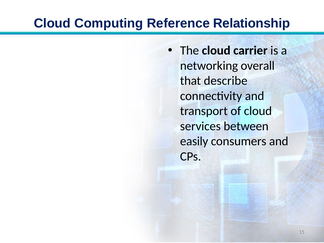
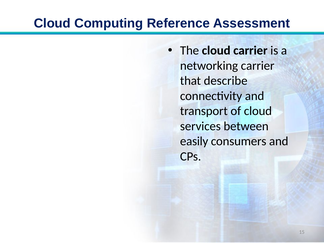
Relationship: Relationship -> Assessment
networking overall: overall -> carrier
